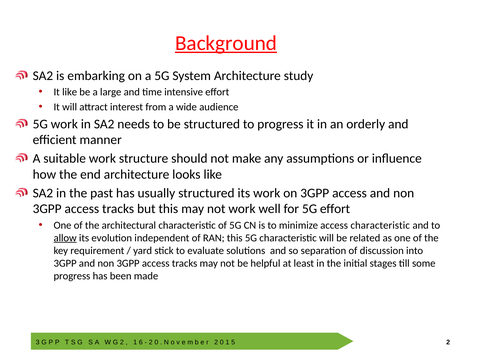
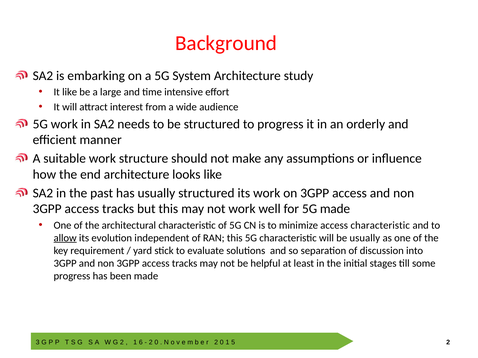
Background underline: present -> none
5G effort: effort -> made
be related: related -> usually
